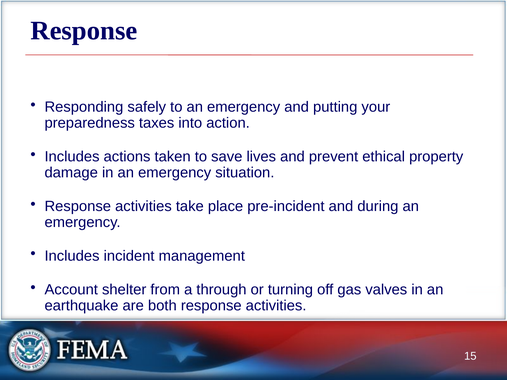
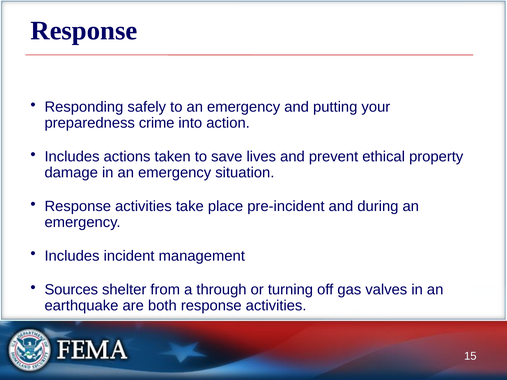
taxes: taxes -> crime
Account: Account -> Sources
